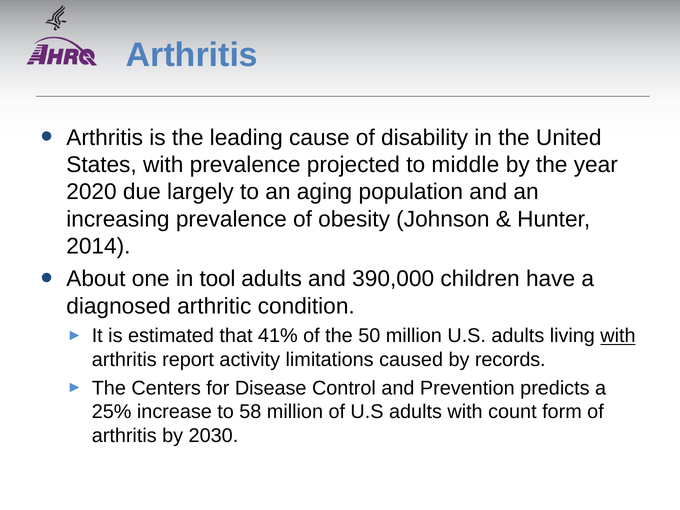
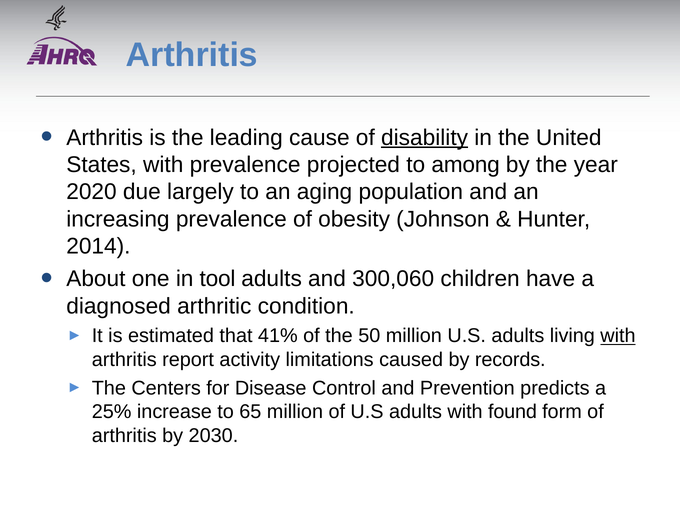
disability underline: none -> present
middle: middle -> among
390,000: 390,000 -> 300,060
58: 58 -> 65
count: count -> found
